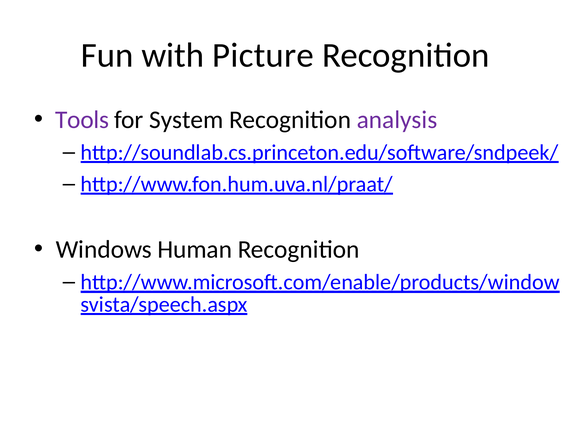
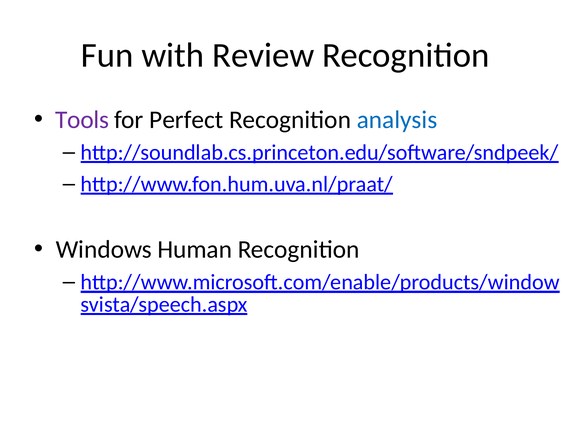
Picture: Picture -> Review
System: System -> Perfect
analysis colour: purple -> blue
